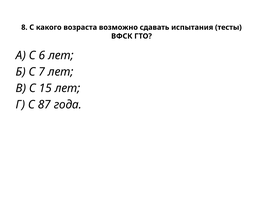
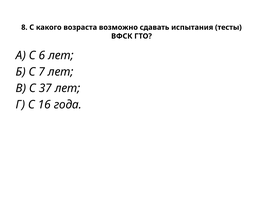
15: 15 -> 37
87: 87 -> 16
